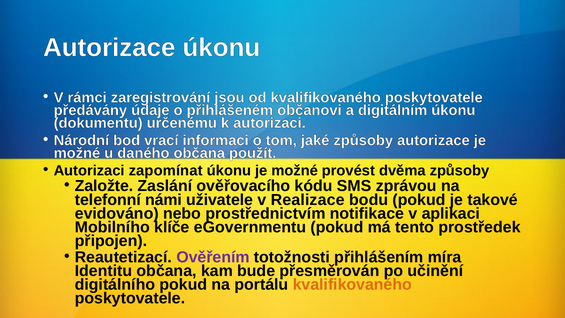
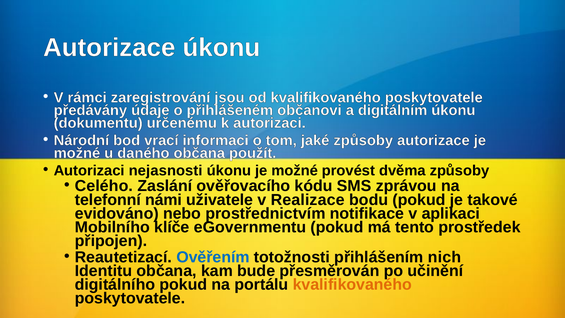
zapomínat: zapomínat -> nejasnosti
Založte: Založte -> Celého
Ověřením colour: purple -> blue
míra: míra -> nich
